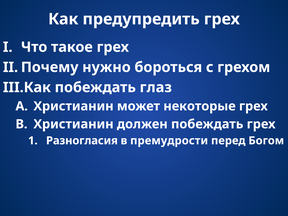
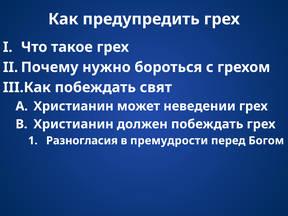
глаз: глаз -> свят
некоторые: некоторые -> неведении
